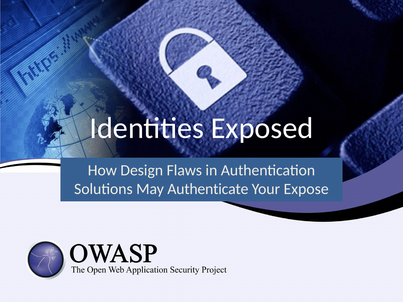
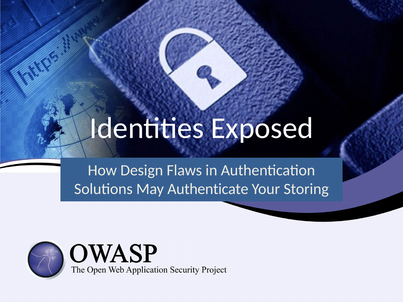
Expose: Expose -> Storing
